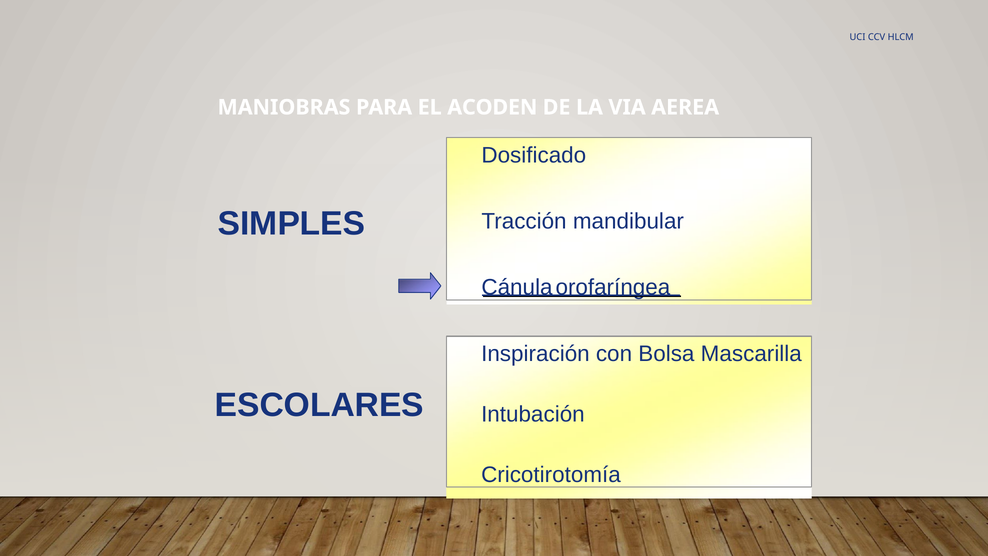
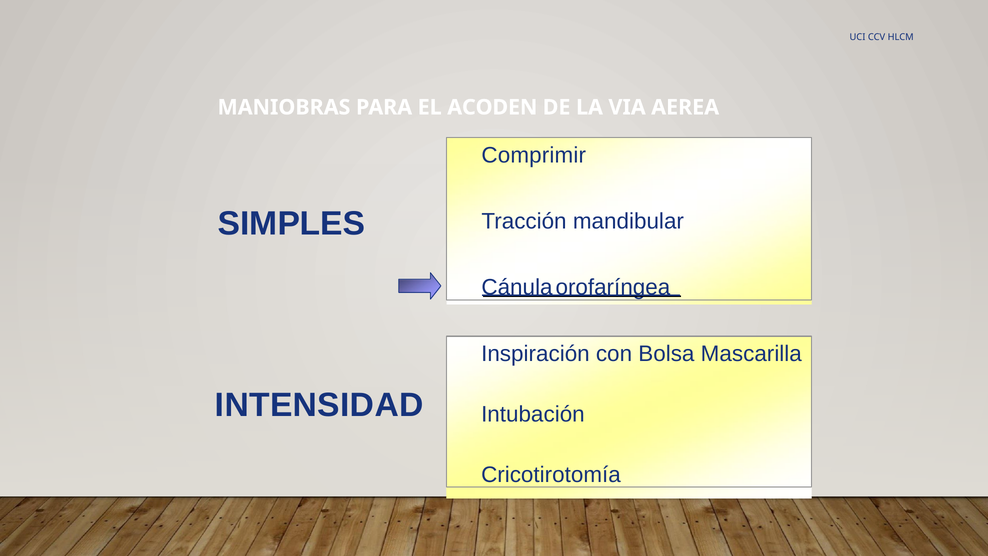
Dosificado: Dosificado -> Comprimir
ESCOLARES: ESCOLARES -> INTENSIDAD
